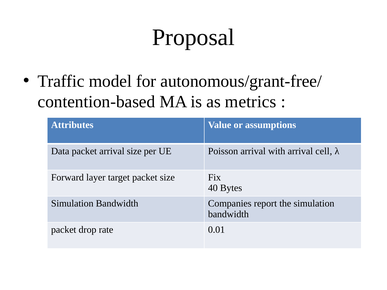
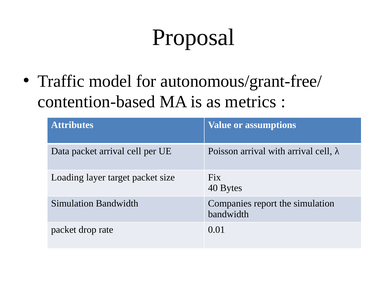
packet arrival size: size -> cell
Forward: Forward -> Loading
